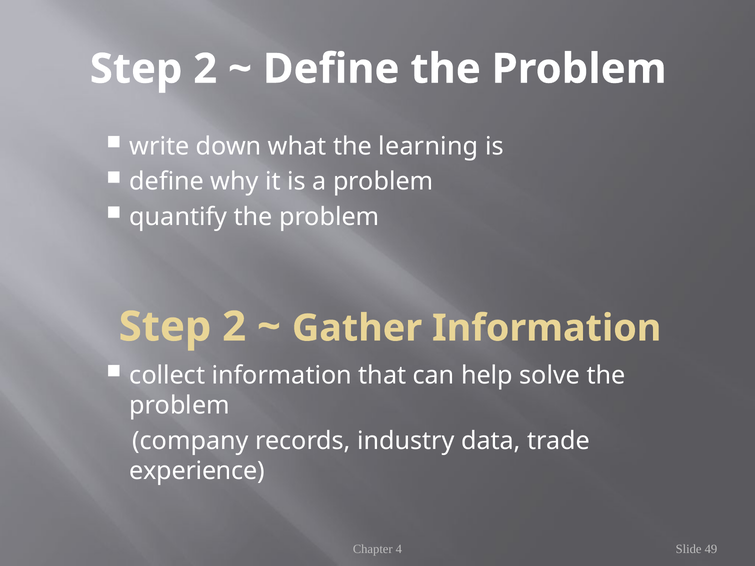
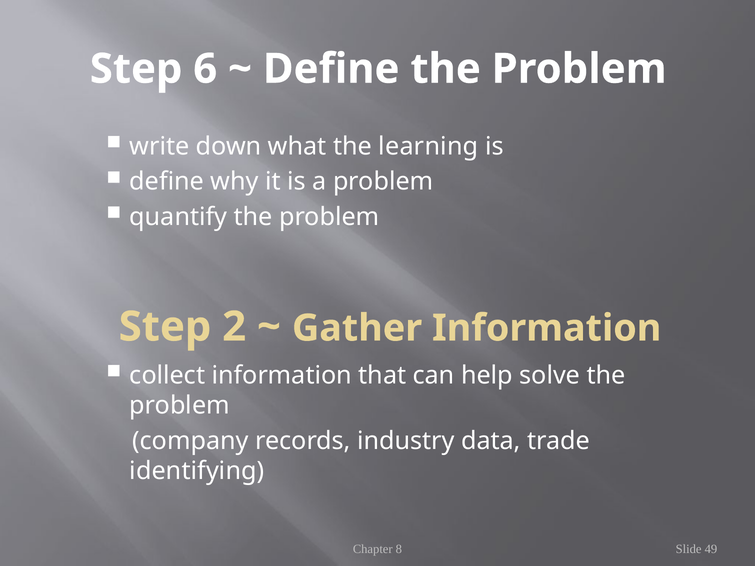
2 at (205, 69): 2 -> 6
experience: experience -> identifying
4: 4 -> 8
